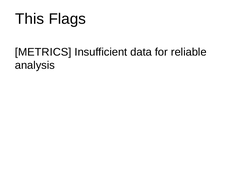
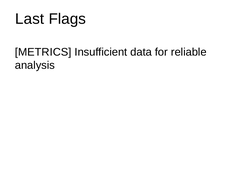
This: This -> Last
